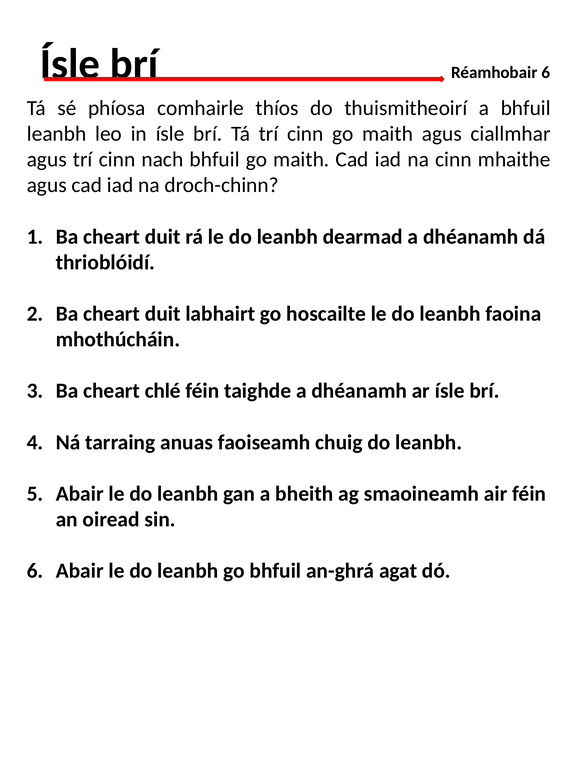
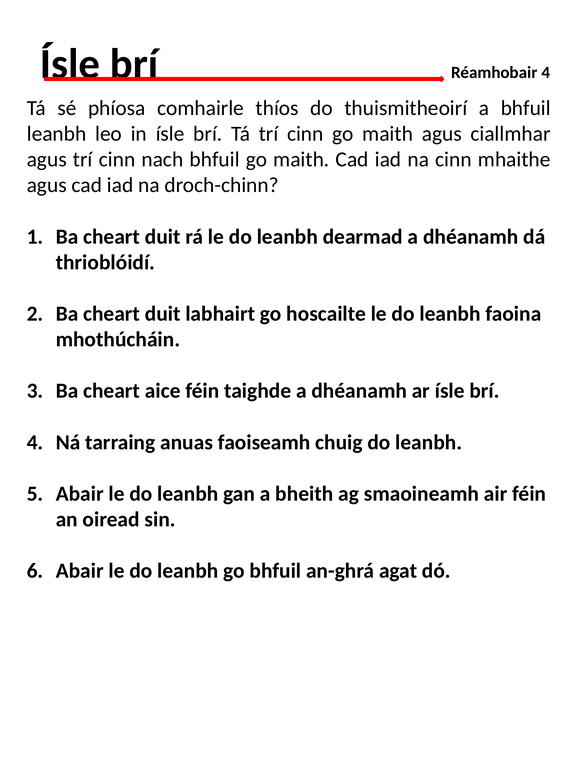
Réamhobair 6: 6 -> 4
chlé: chlé -> aice
